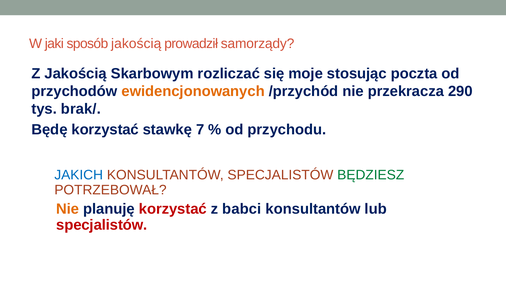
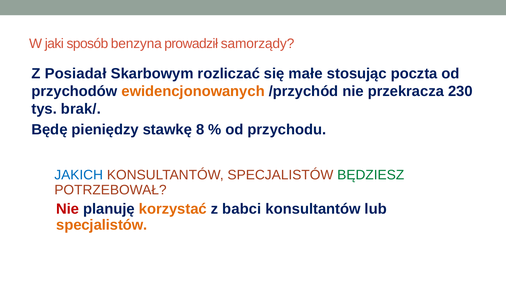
sposób jakością: jakością -> benzyna
Z Jakością: Jakością -> Posiadał
moje: moje -> małe
290: 290 -> 230
Będę korzystać: korzystać -> pieniędzy
7: 7 -> 8
Nie at (68, 209) colour: orange -> red
korzystać at (173, 209) colour: red -> orange
specjalistów at (102, 225) colour: red -> orange
